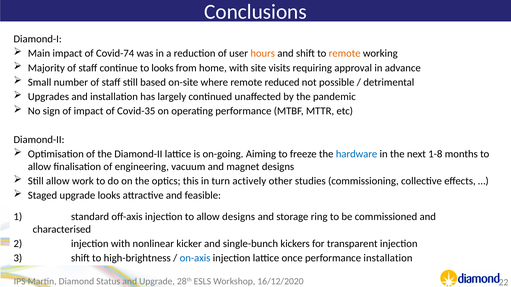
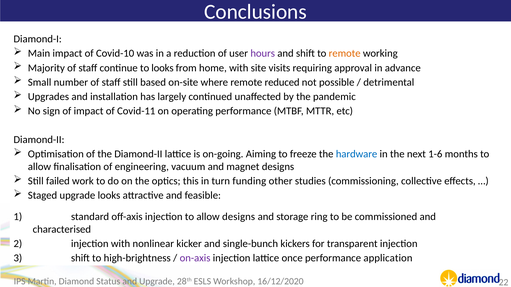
Covid-74: Covid-74 -> Covid-10
hours colour: orange -> purple
Covid-35: Covid-35 -> Covid-11
1-8: 1-8 -> 1-6
Still allow: allow -> failed
actively: actively -> funding
on-axis colour: blue -> purple
performance installation: installation -> application
